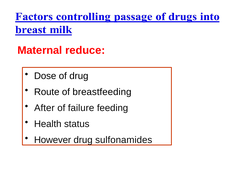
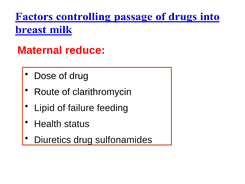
breastfeeding: breastfeeding -> clarithromycin
After: After -> Lipid
However: However -> Diuretics
